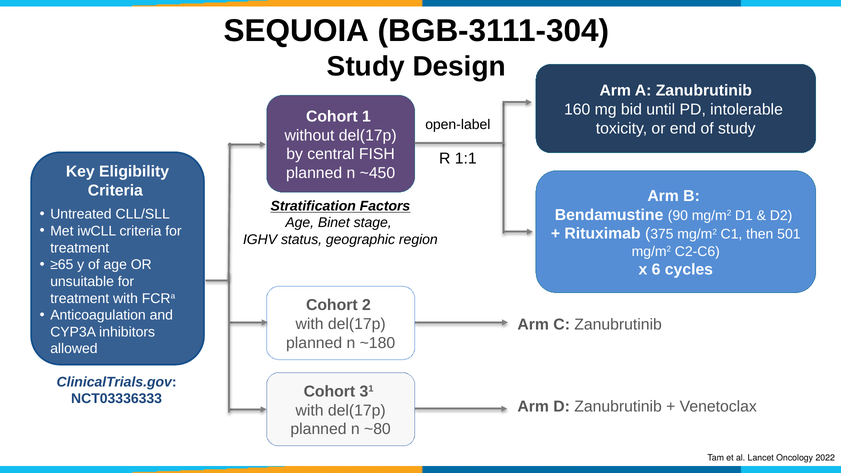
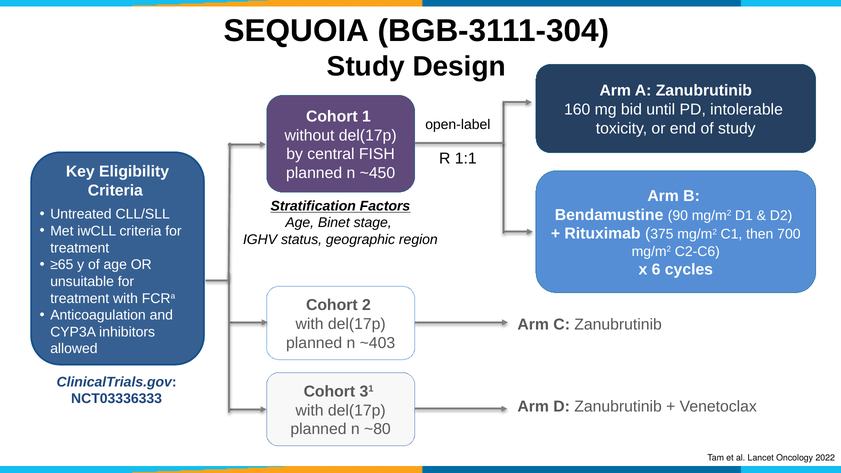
501: 501 -> 700
~180: ~180 -> ~403
